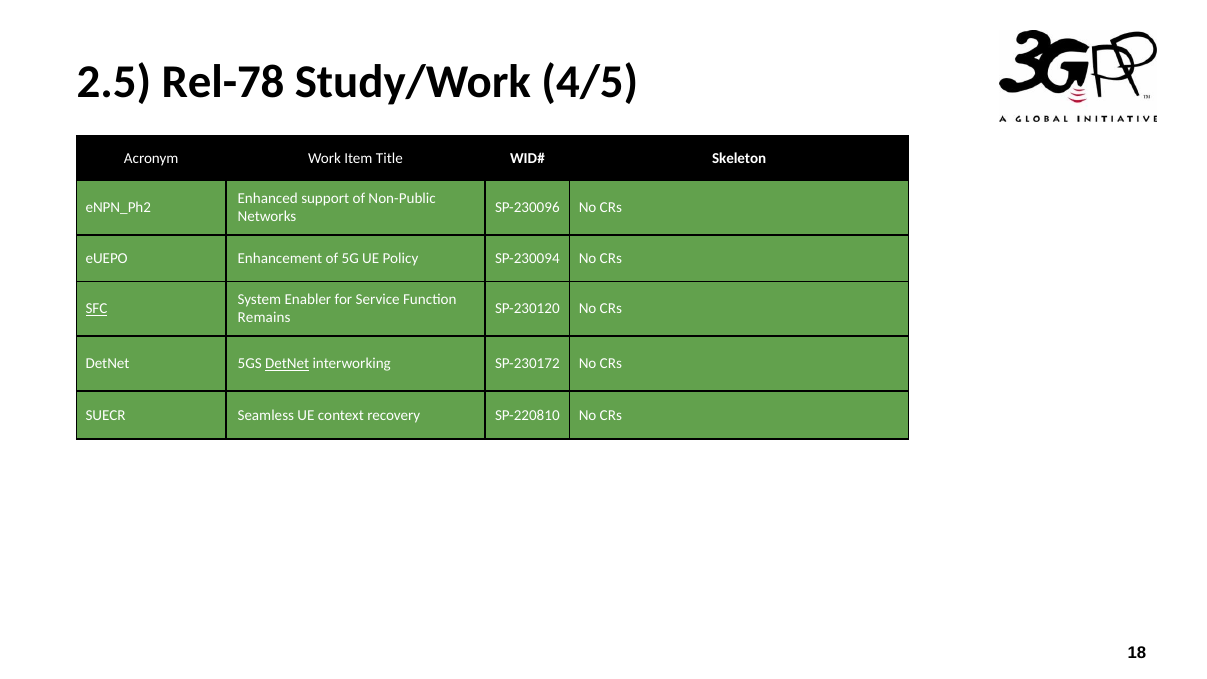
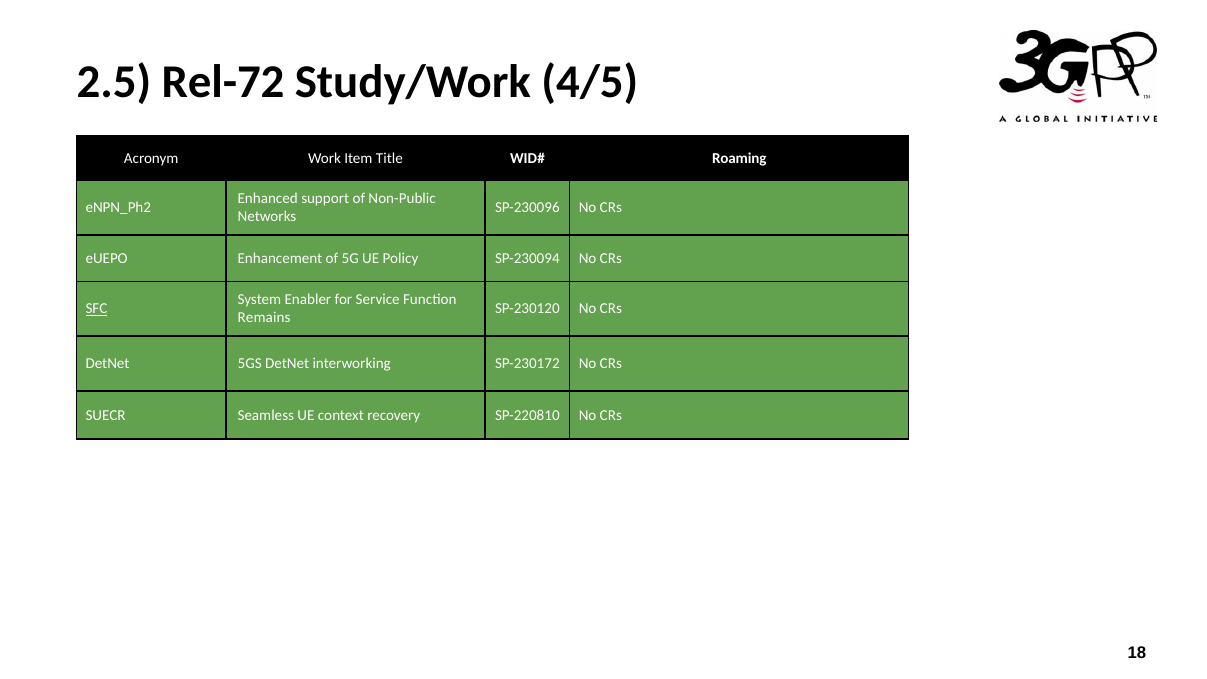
Rel-78: Rel-78 -> Rel-72
Skeleton: Skeleton -> Roaming
DetNet at (287, 364) underline: present -> none
